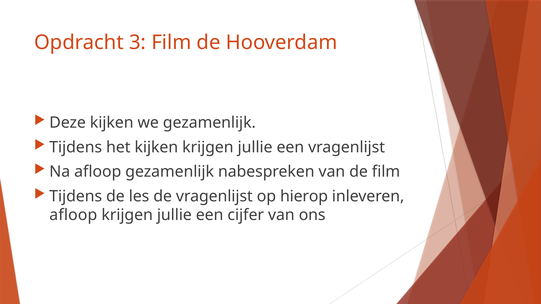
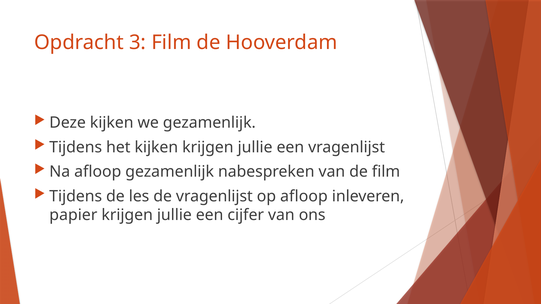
op hierop: hierop -> afloop
afloop at (73, 215): afloop -> papier
